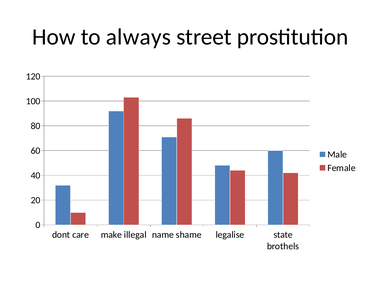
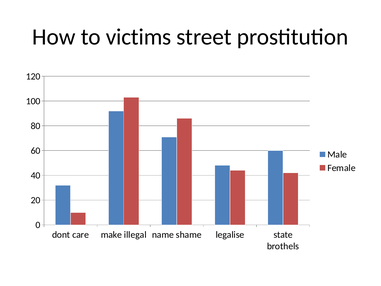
always: always -> victims
